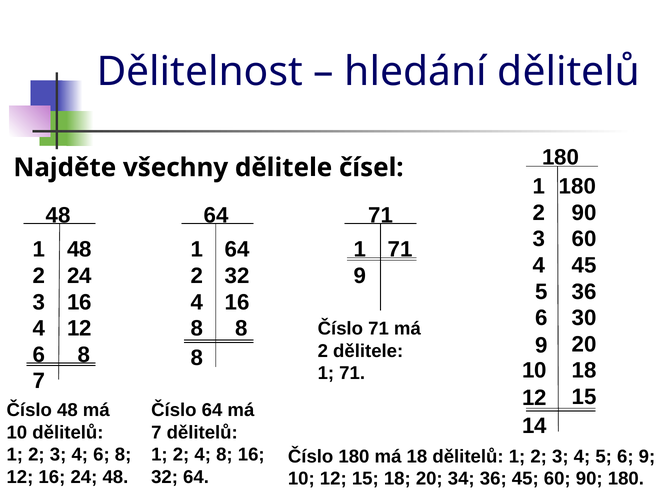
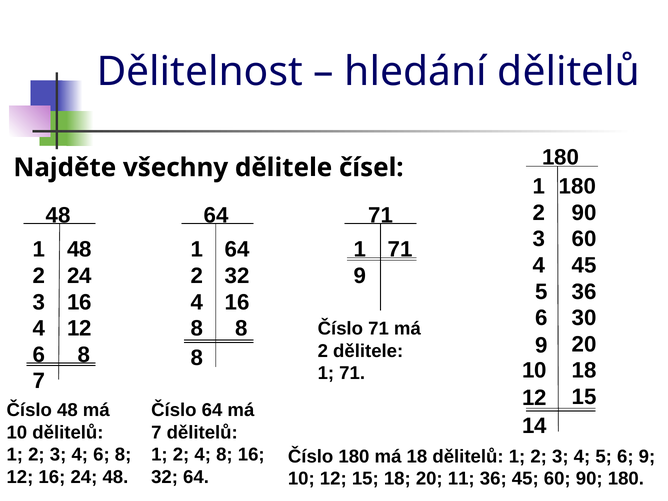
34: 34 -> 11
